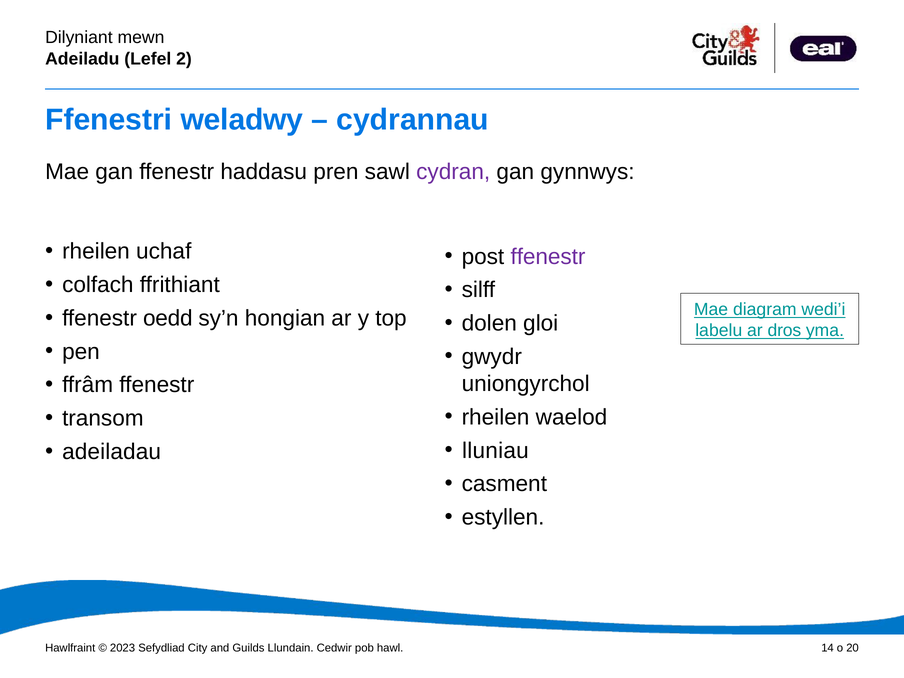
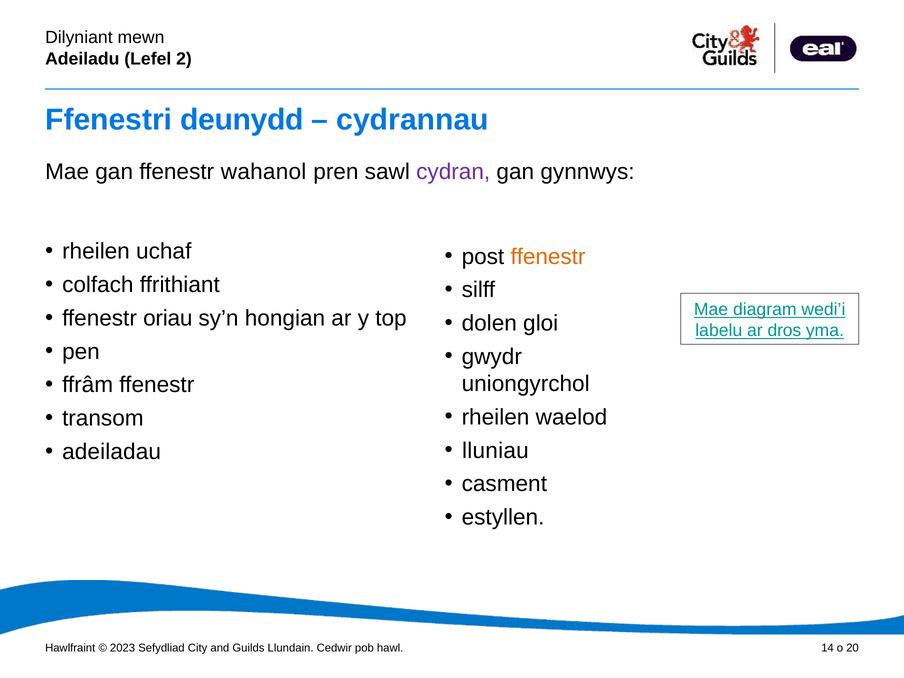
weladwy: weladwy -> deunydd
haddasu: haddasu -> wahanol
ffenestr at (548, 257) colour: purple -> orange
oedd: oedd -> oriau
